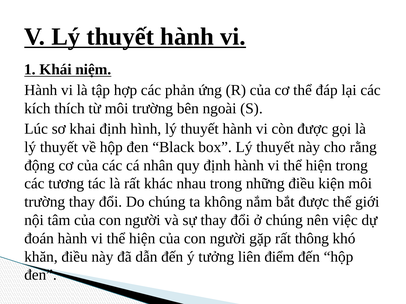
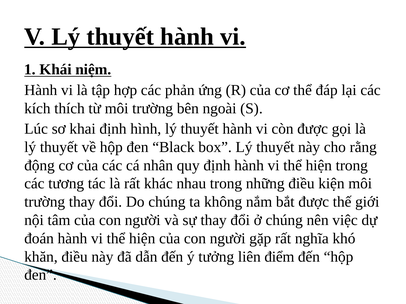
thông: thông -> nghĩa
